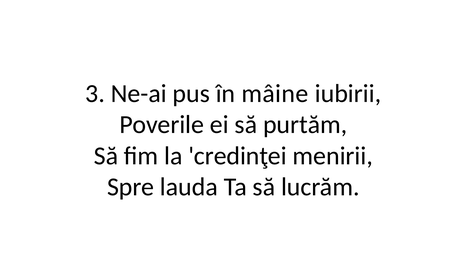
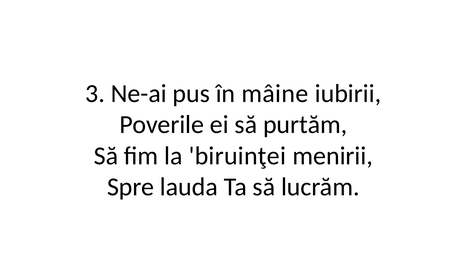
credinţei: credinţei -> biruinţei
